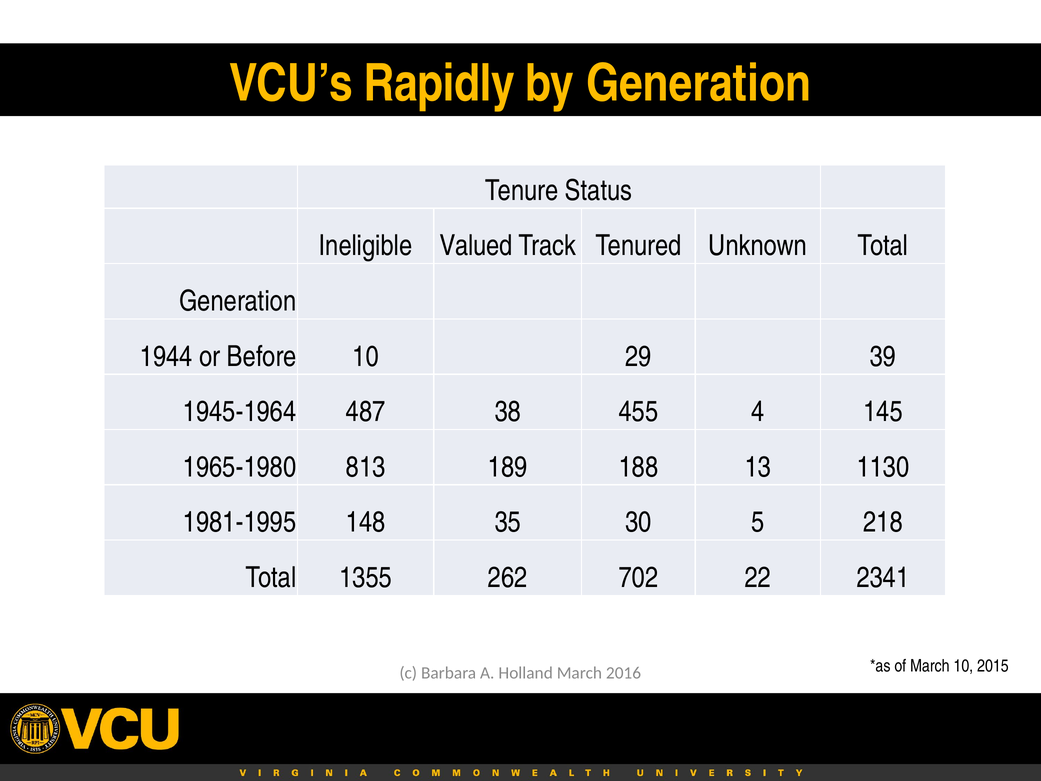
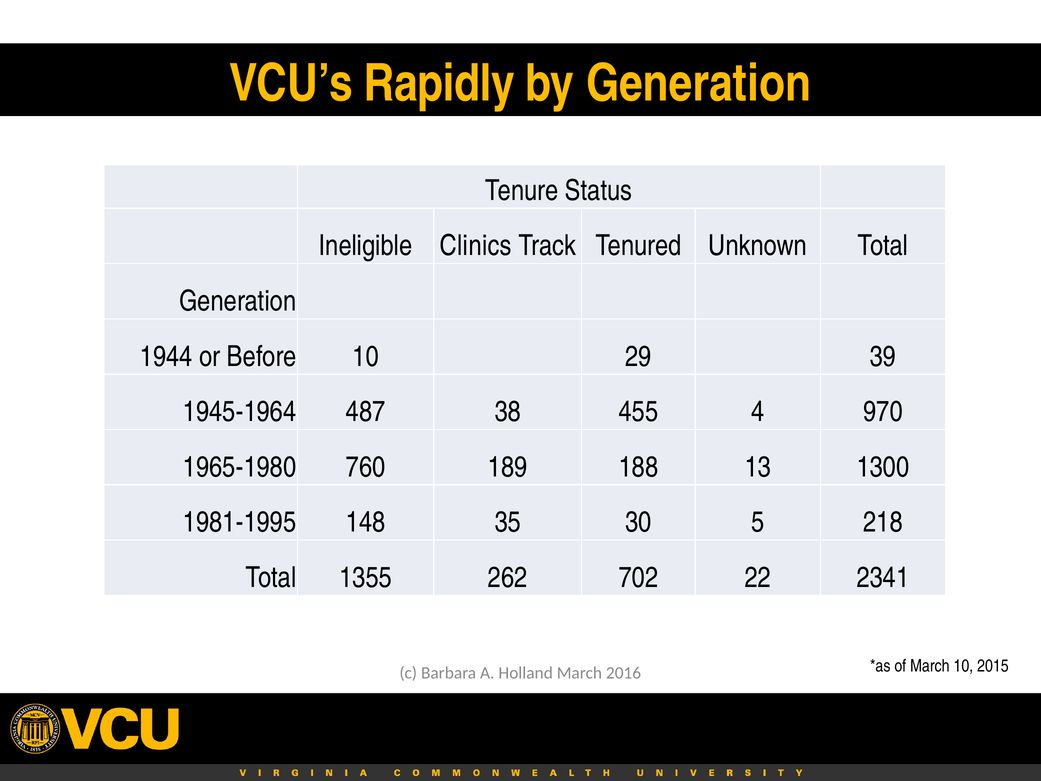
Valued: Valued -> Clinics
145: 145 -> 970
813: 813 -> 760
1130: 1130 -> 1300
